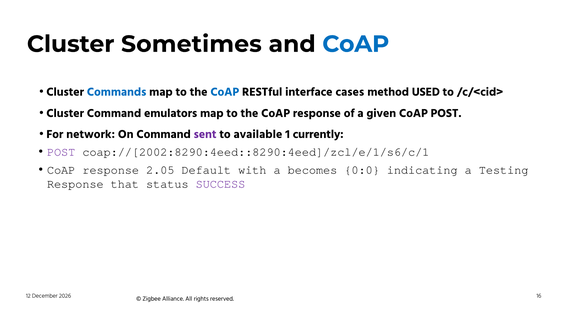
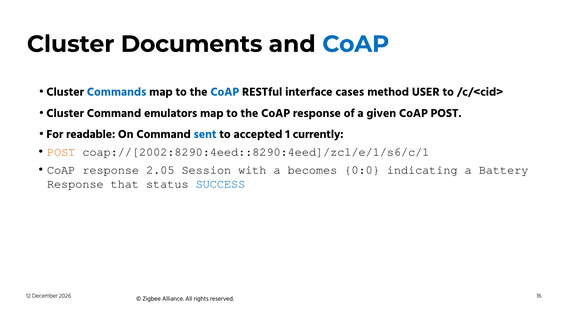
Sometimes: Sometimes -> Documents
USED: USED -> USER
network: network -> readable
sent colour: purple -> blue
available: available -> accepted
POST at (61, 152) colour: purple -> orange
Default: Default -> Session
Testing: Testing -> Battery
SUCCESS colour: purple -> blue
